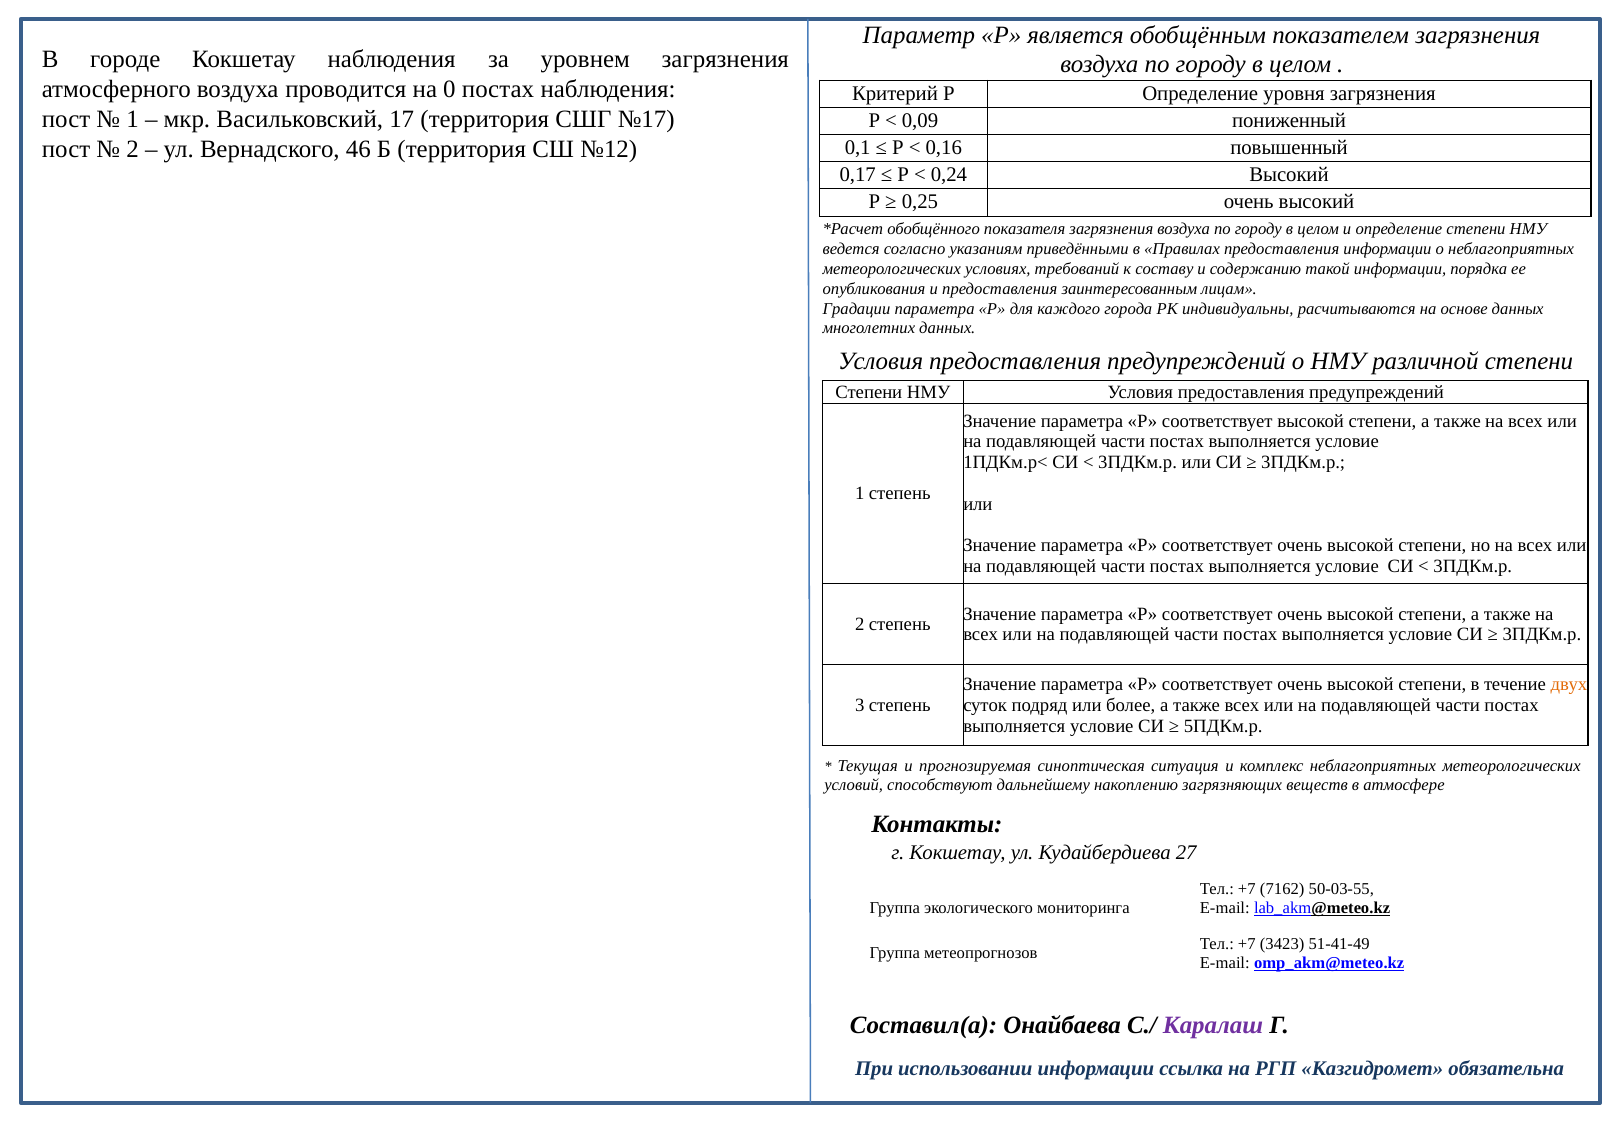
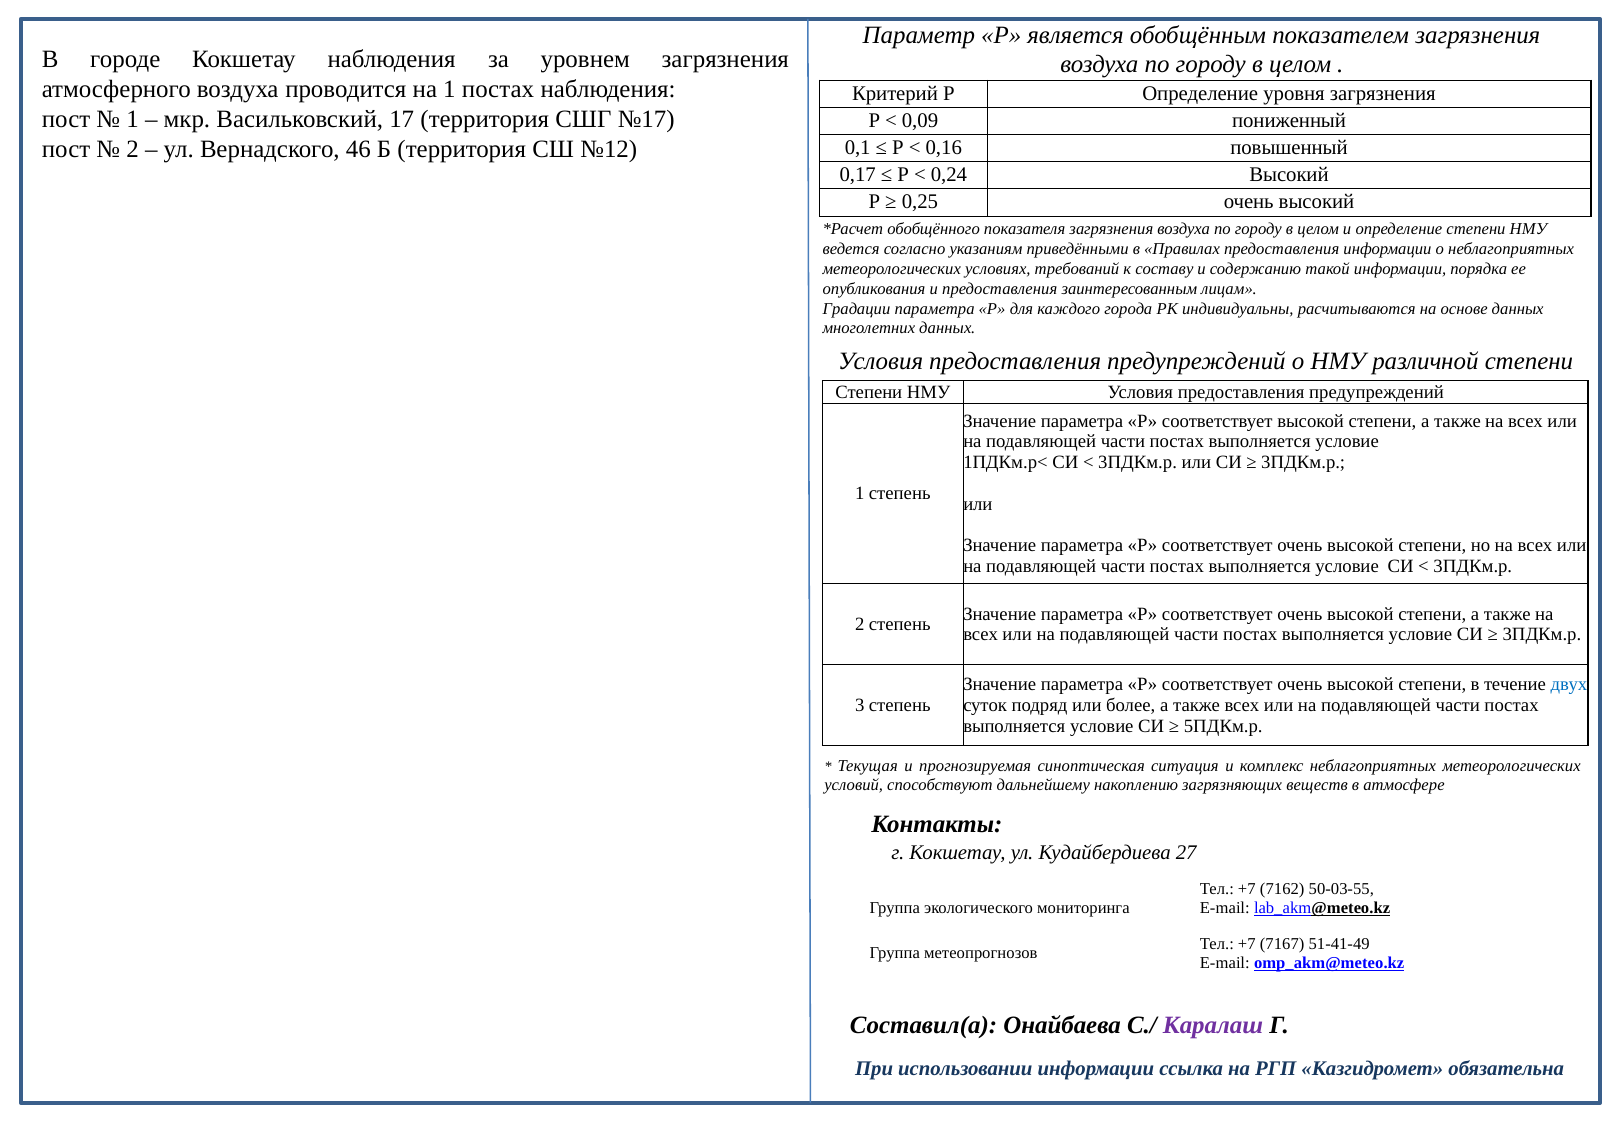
на 0: 0 -> 1
двух colour: orange -> blue
3423: 3423 -> 7167
